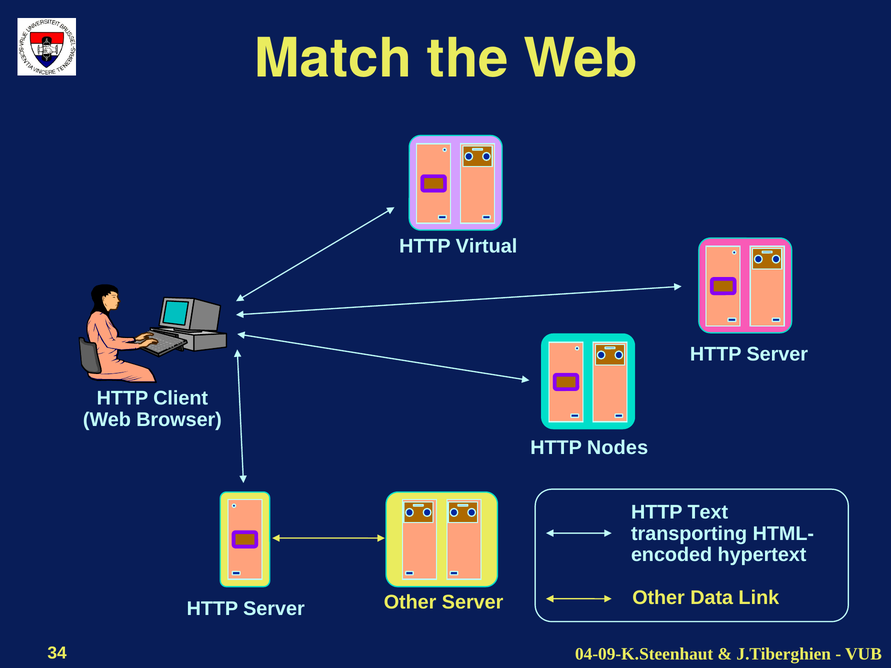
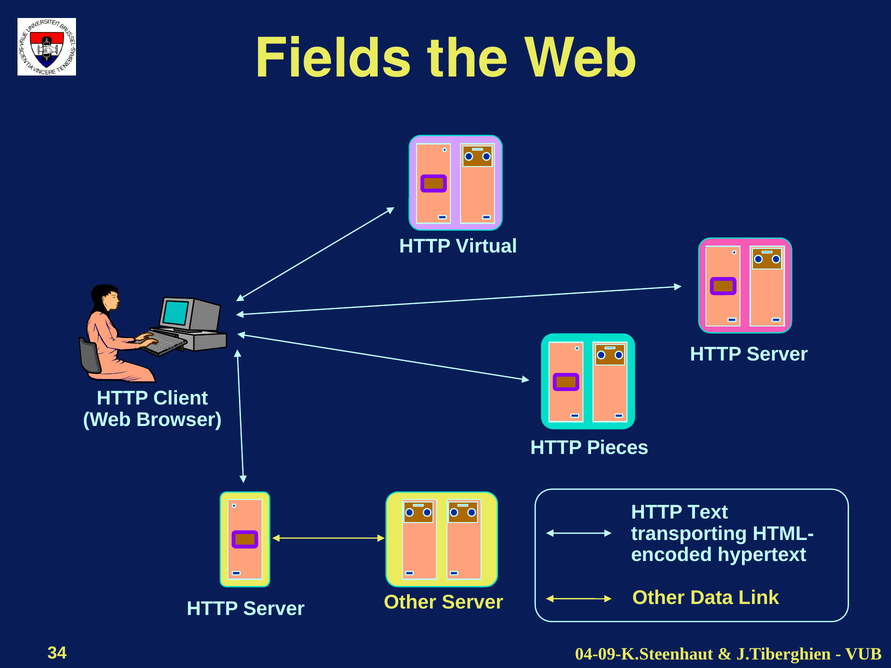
Match: Match -> Fields
Nodes: Nodes -> Pieces
